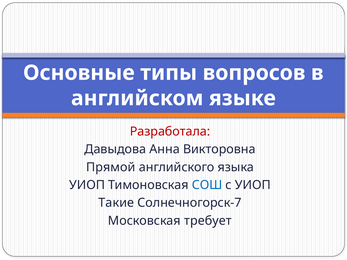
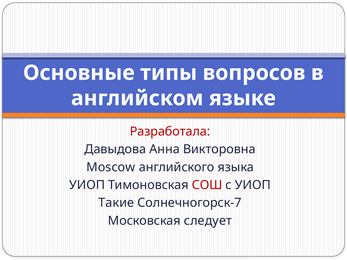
Прямой: Прямой -> Moscow
СОШ colour: blue -> red
требует: требует -> следует
